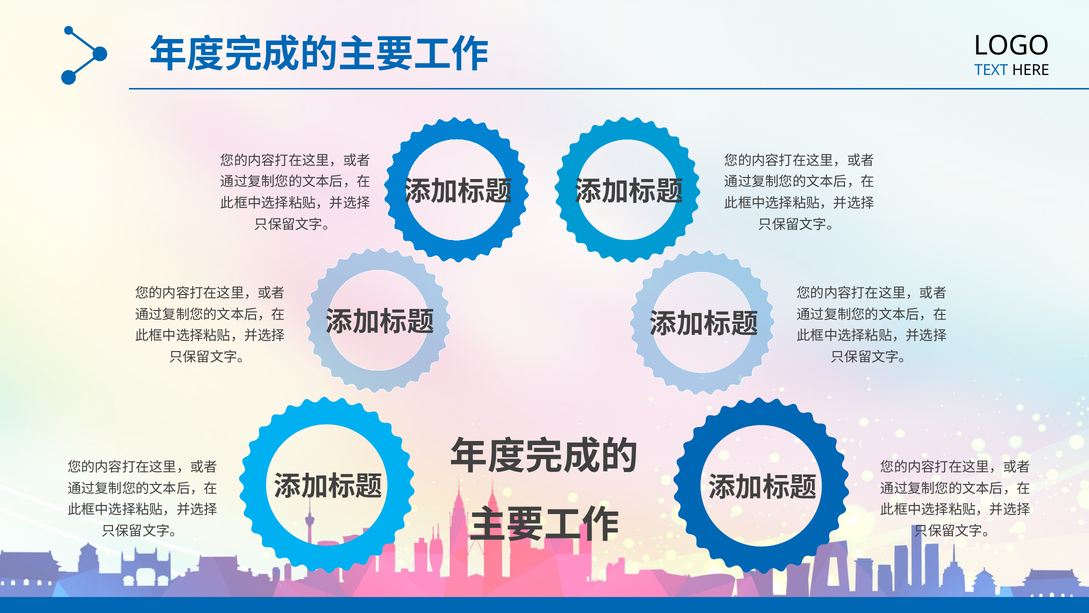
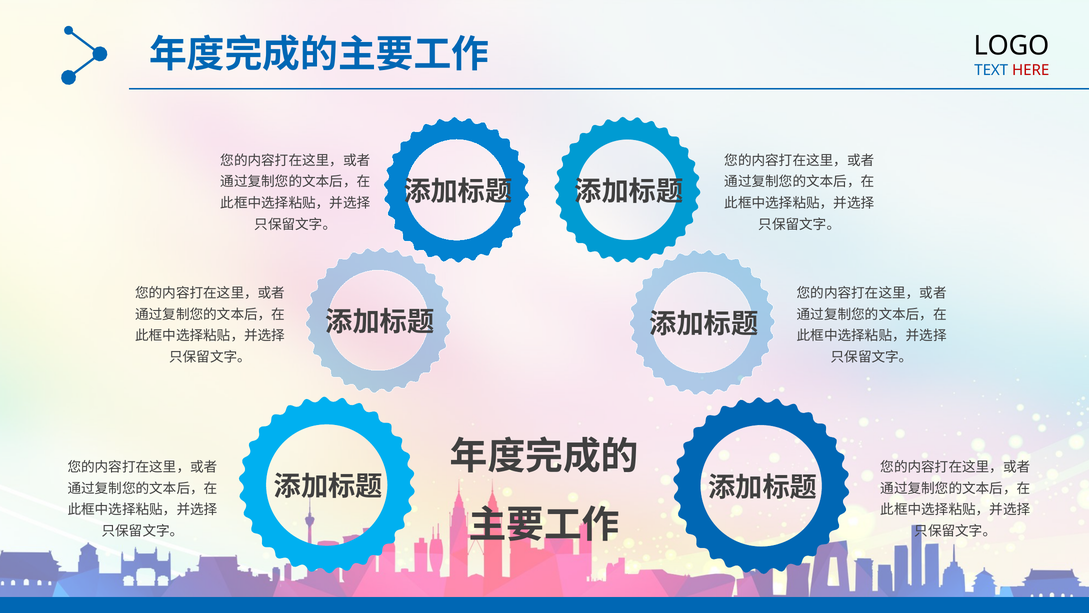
HERE colour: black -> red
